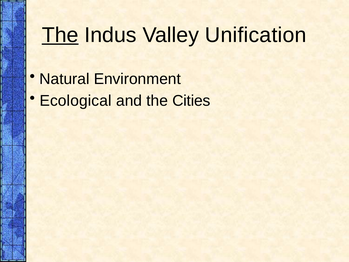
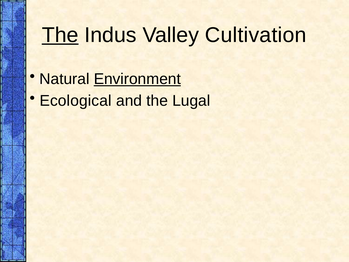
Unification: Unification -> Cultivation
Environment underline: none -> present
Cities: Cities -> Lugal
